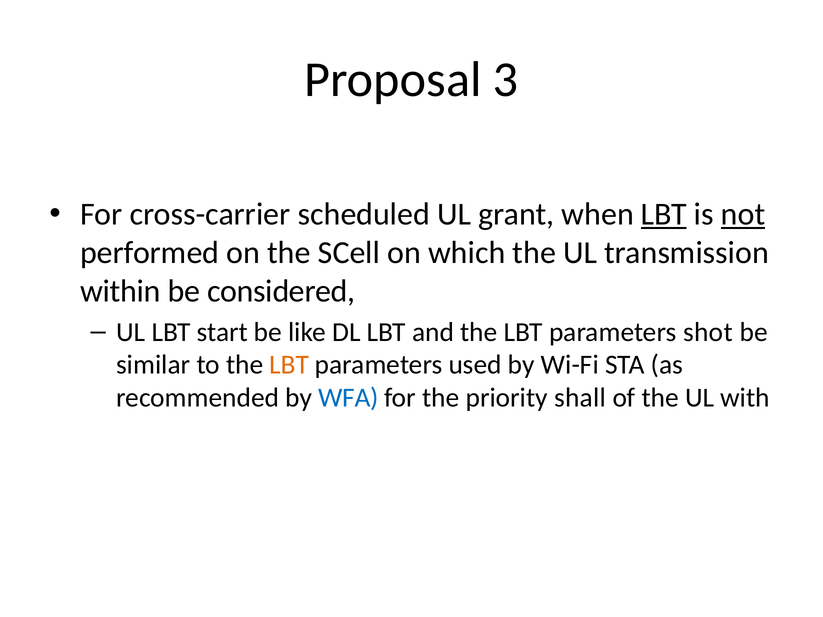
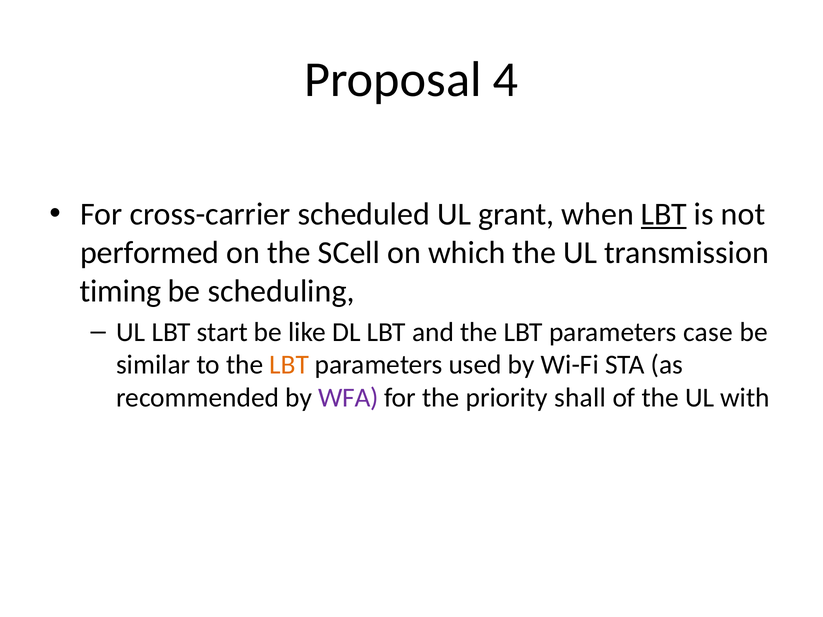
3: 3 -> 4
not underline: present -> none
within: within -> timing
considered: considered -> scheduling
shot: shot -> case
WFA colour: blue -> purple
